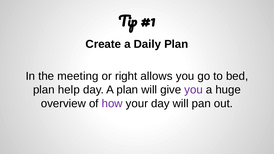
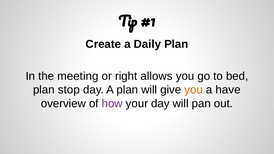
help: help -> stop
you at (194, 90) colour: purple -> orange
huge: huge -> have
